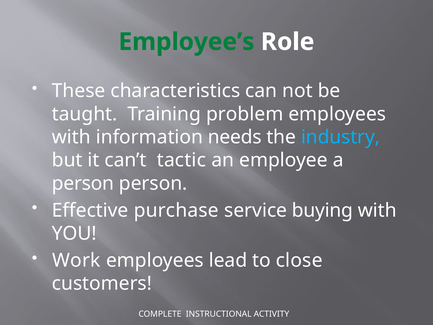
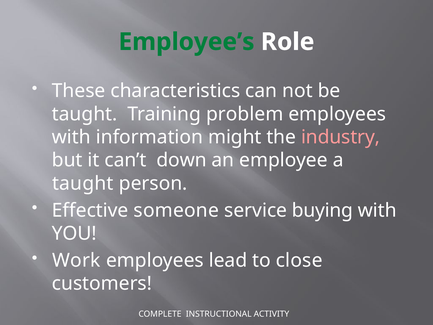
needs: needs -> might
industry colour: light blue -> pink
tactic: tactic -> down
person at (83, 183): person -> taught
purchase: purchase -> someone
